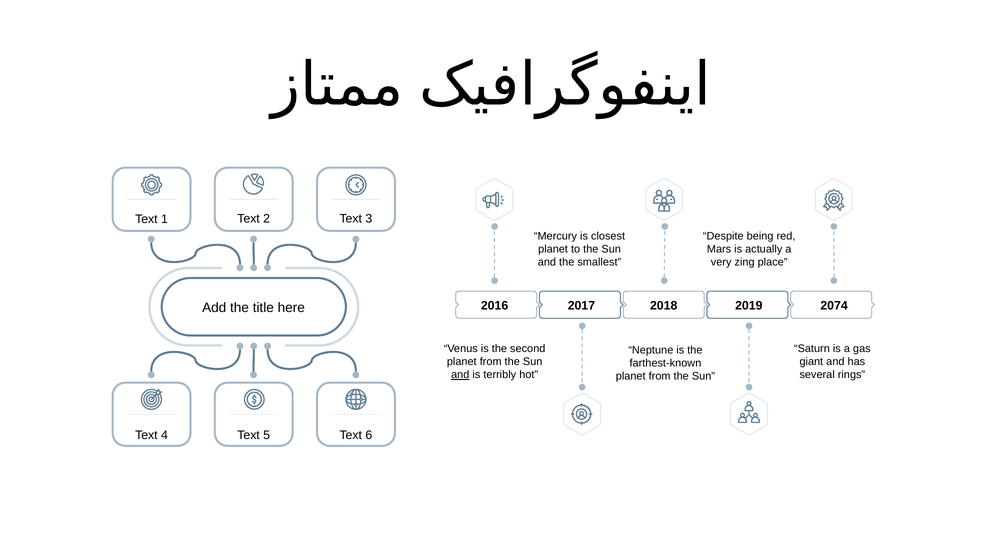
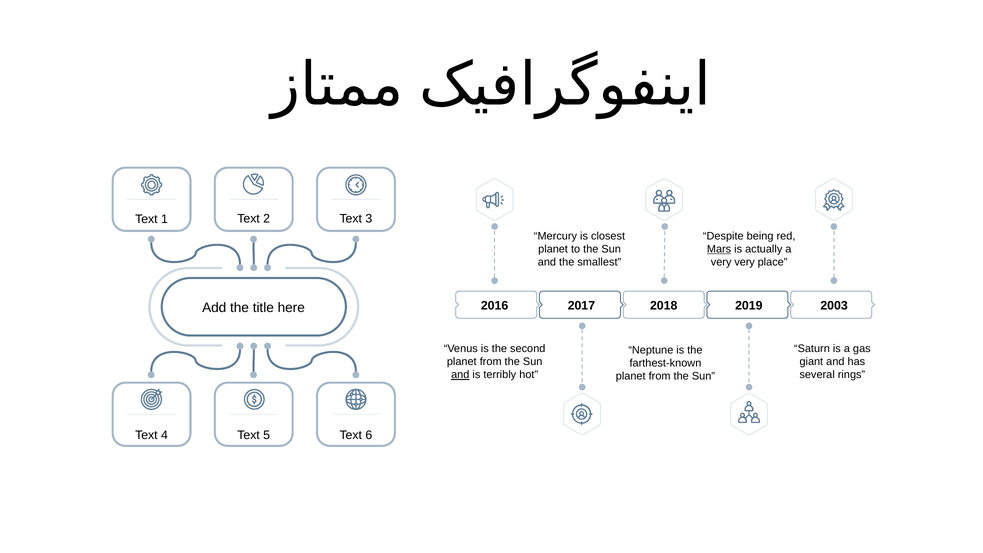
Mars underline: none -> present
very zing: zing -> very
2074: 2074 -> 2003
